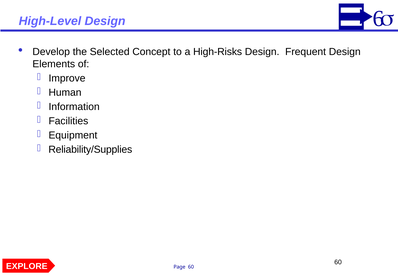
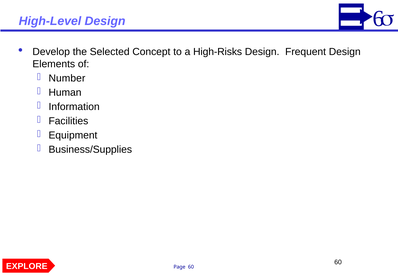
Improve: Improve -> Number
Reliability/Supplies: Reliability/Supplies -> Business/Supplies
